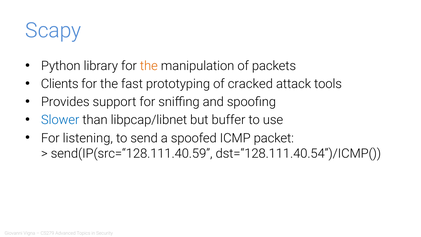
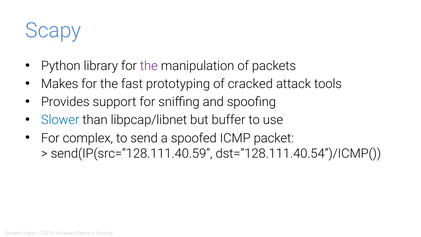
the at (149, 66) colour: orange -> purple
Clients: Clients -> Makes
listening: listening -> complex
